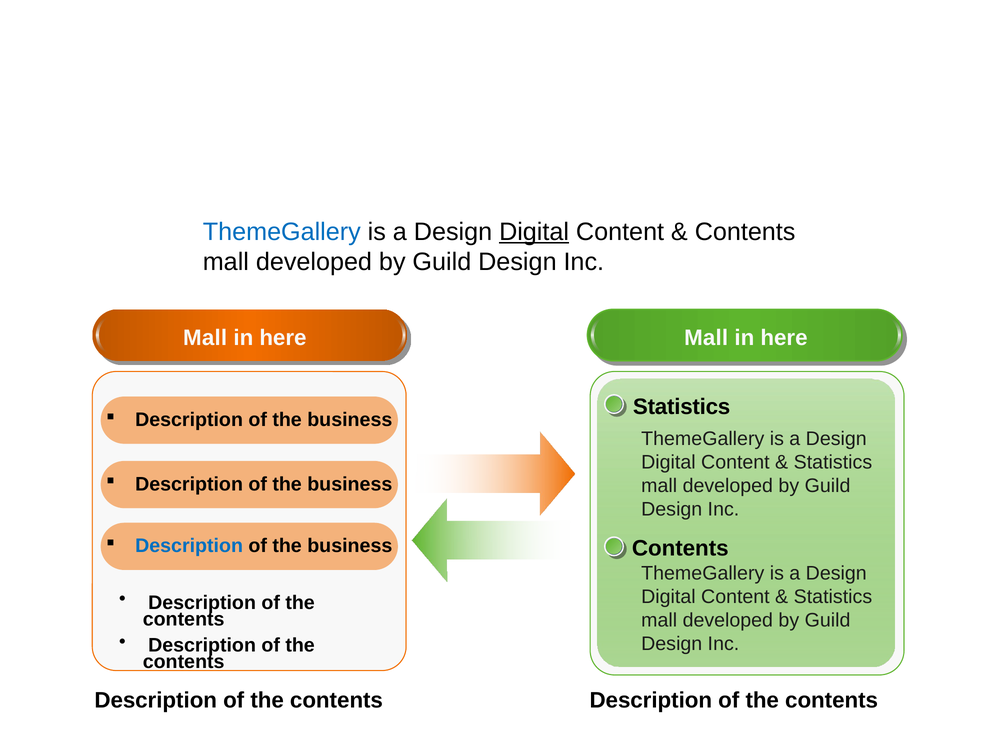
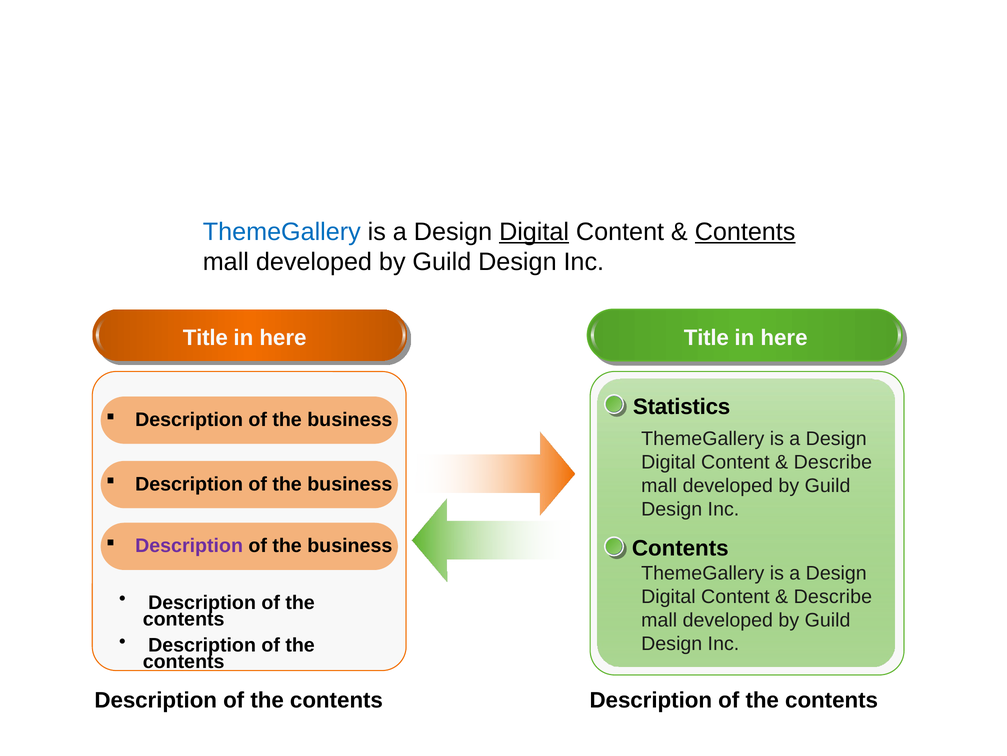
Contents at (745, 232) underline: none -> present
Mall at (205, 338): Mall -> Title
here Mall: Mall -> Title
Statistics at (833, 462): Statistics -> Describe
Description at (189, 545) colour: blue -> purple
Statistics at (833, 596): Statistics -> Describe
